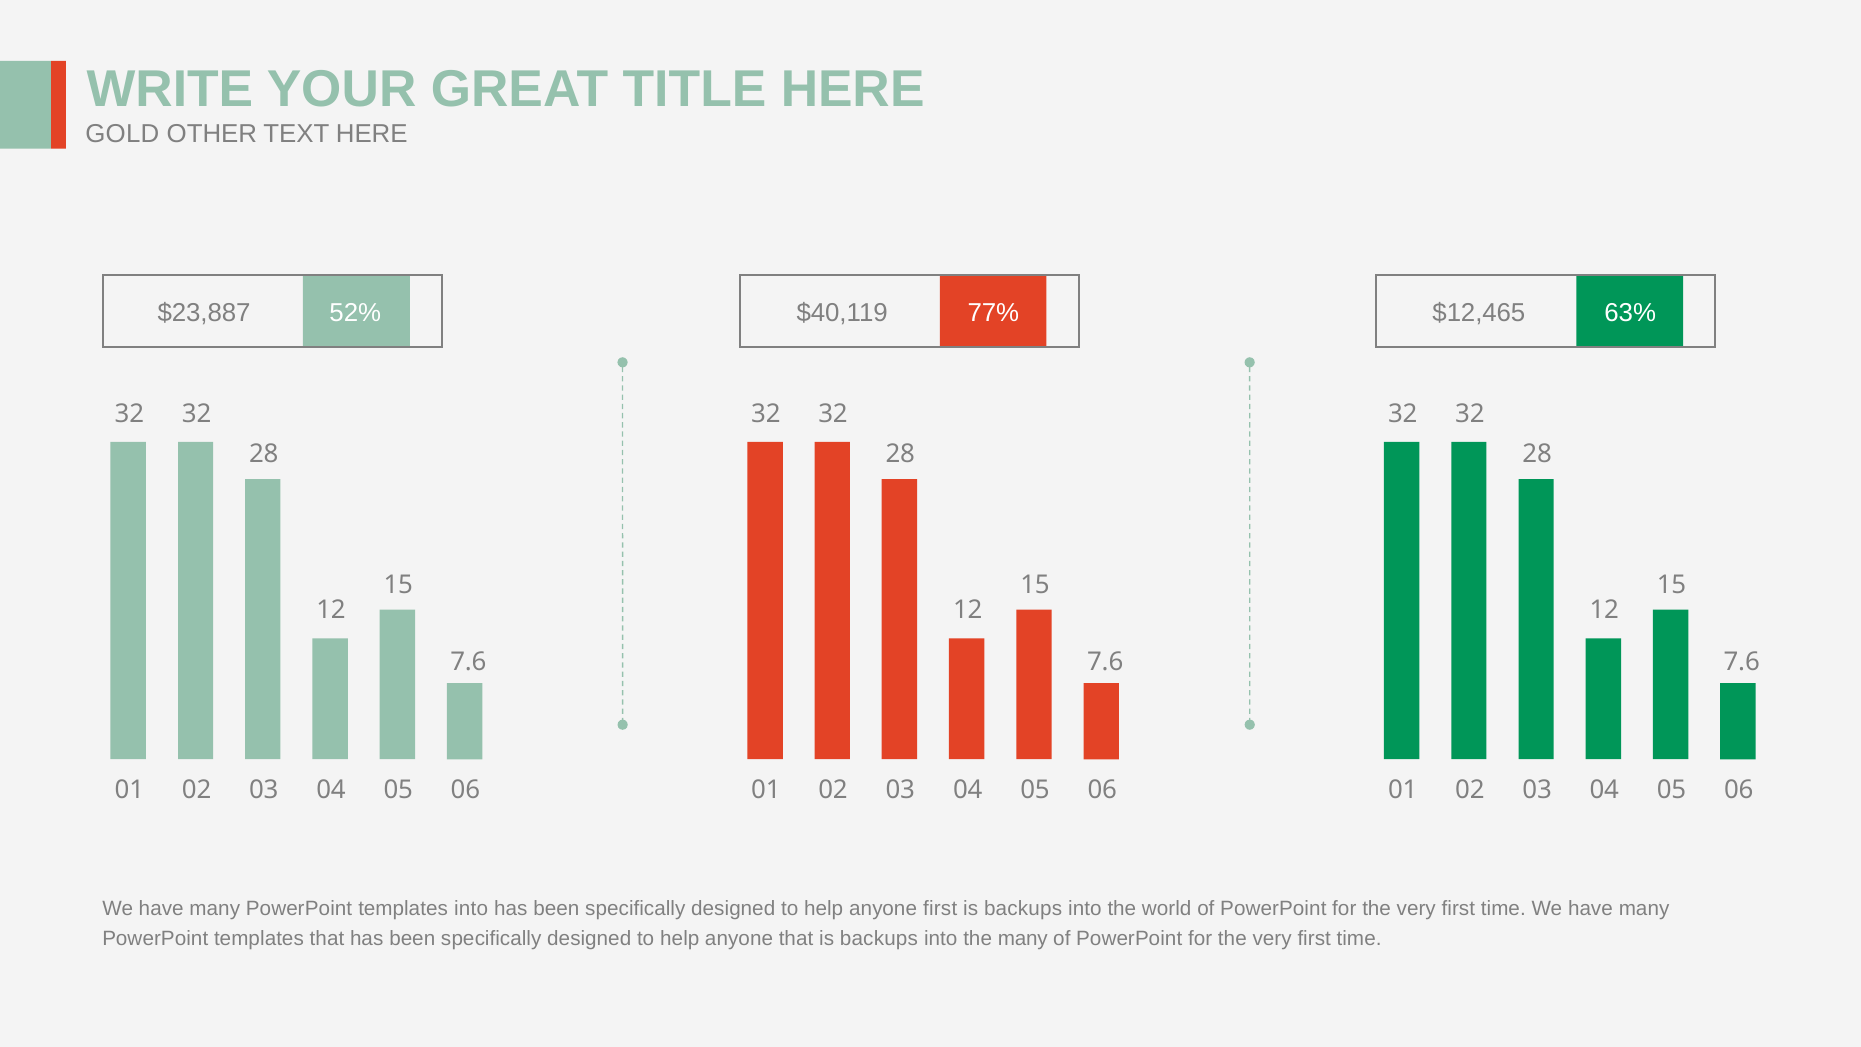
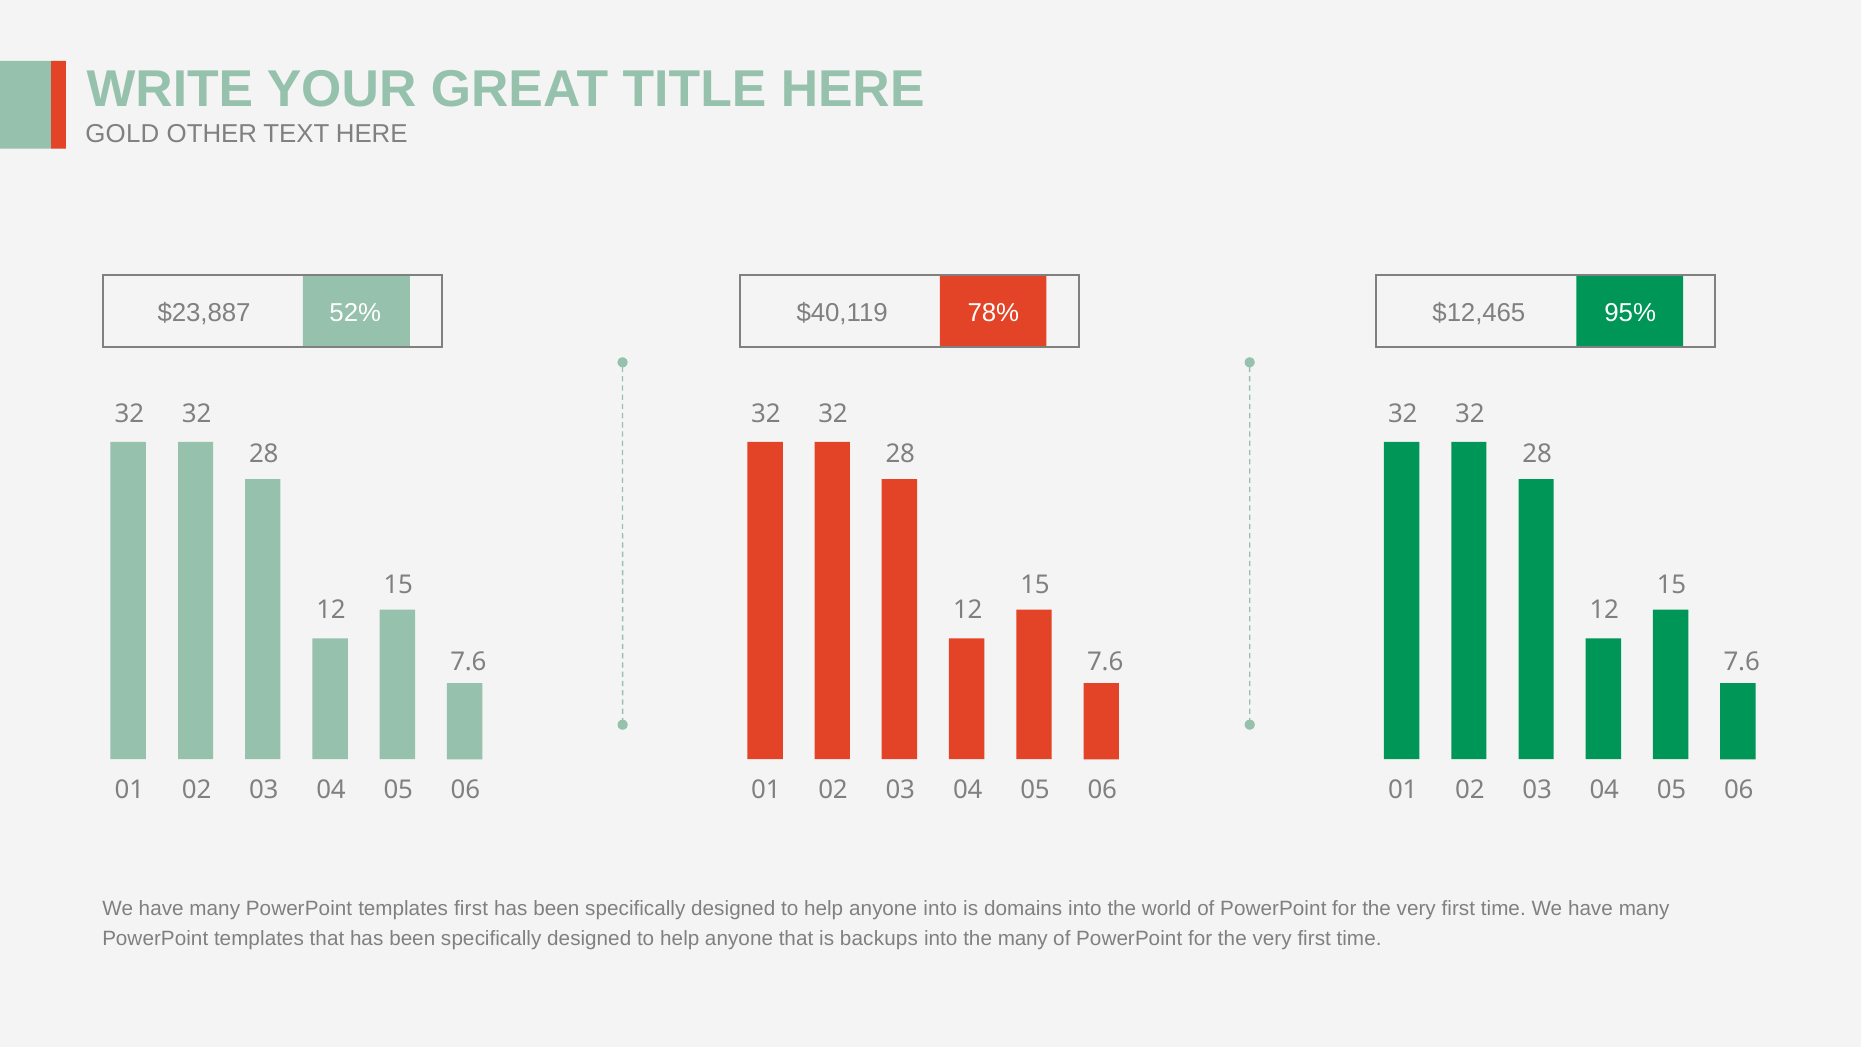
77%: 77% -> 78%
63%: 63% -> 95%
templates into: into -> first
anyone first: first -> into
backups at (1023, 908): backups -> domains
